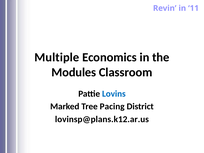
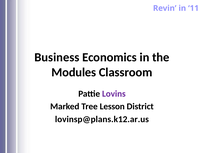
Multiple: Multiple -> Business
Lovins colour: blue -> purple
Pacing: Pacing -> Lesson
